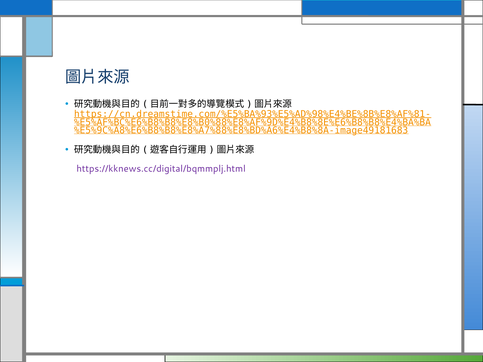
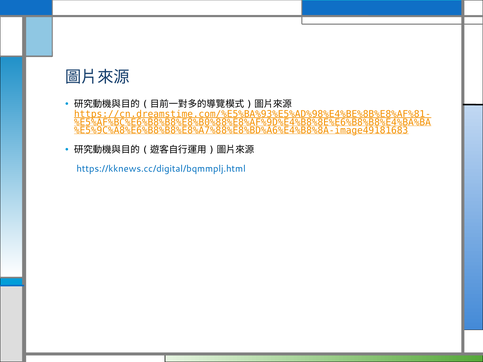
https://kknews.cc/digital/bqmmplj.html colour: purple -> blue
